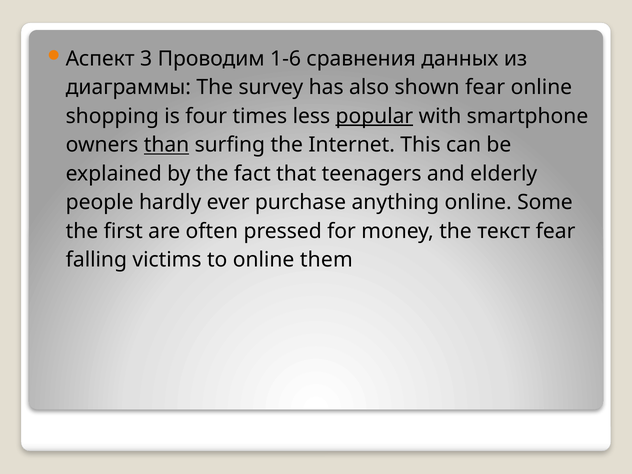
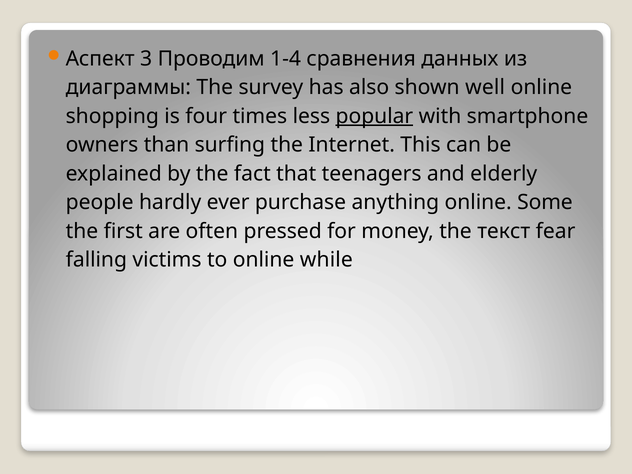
1-6: 1-6 -> 1-4
shown fear: fear -> well
than underline: present -> none
them: them -> while
